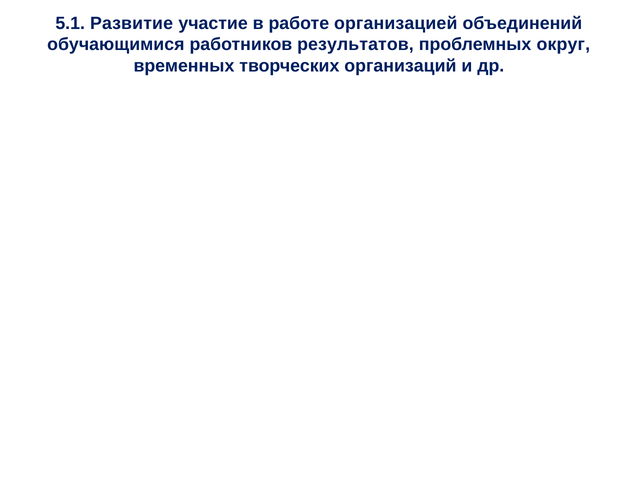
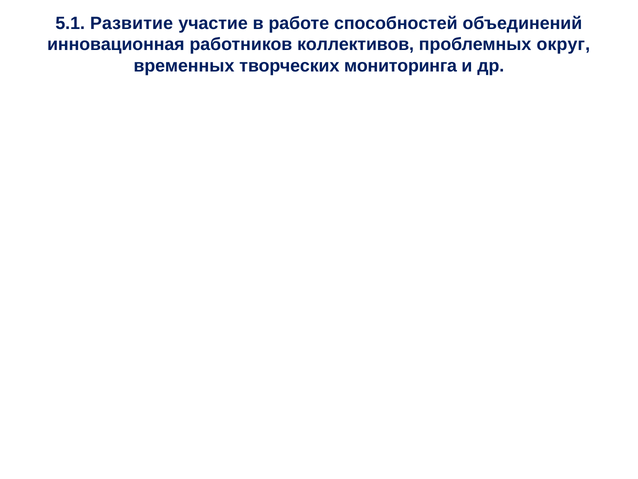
организацией: организацией -> способностей
обучающимися: обучающимися -> инновационная
результатов: результатов -> коллективов
организаций: организаций -> мониторинга
